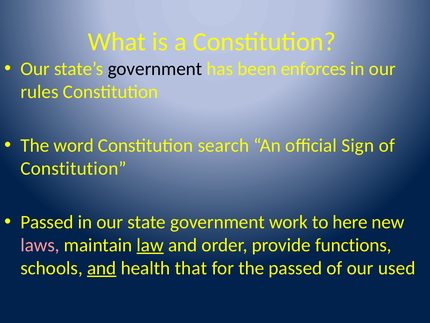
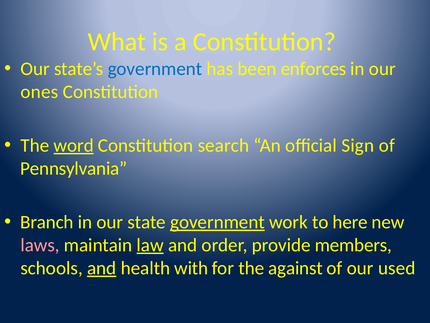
government at (155, 69) colour: black -> blue
rules: rules -> ones
word underline: none -> present
Constitution at (74, 168): Constitution -> Pennsylvania
Passed at (47, 222): Passed -> Branch
government at (217, 222) underline: none -> present
functions: functions -> members
that: that -> with
the passed: passed -> against
